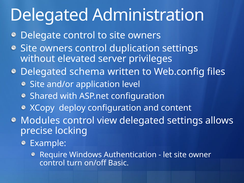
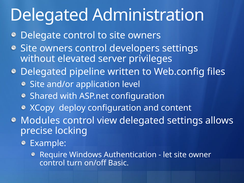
duplication: duplication -> developers
schema: schema -> pipeline
